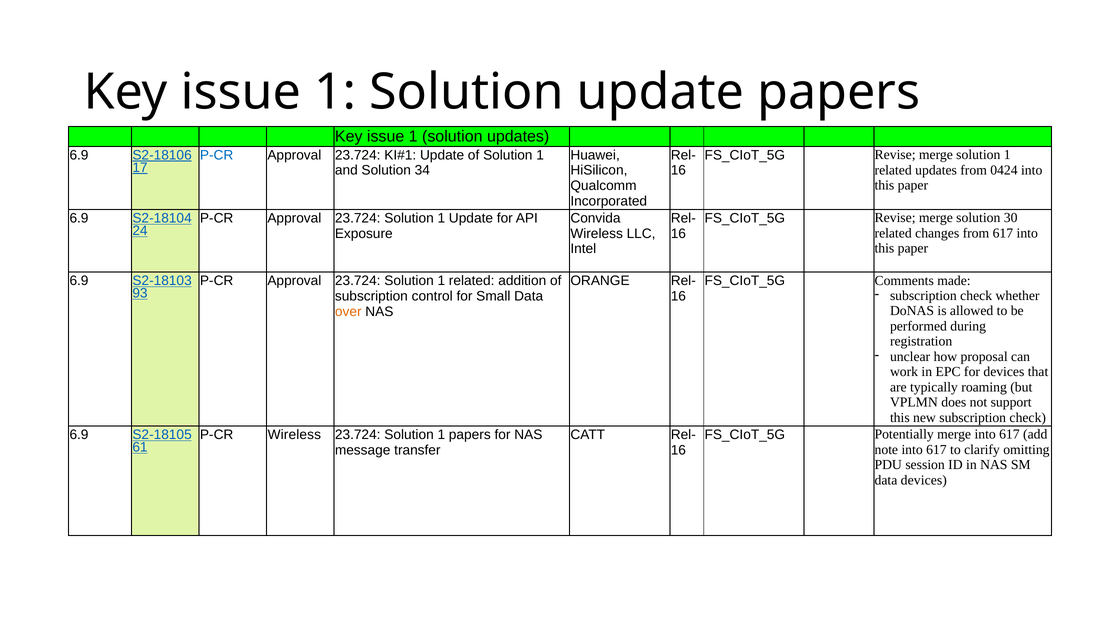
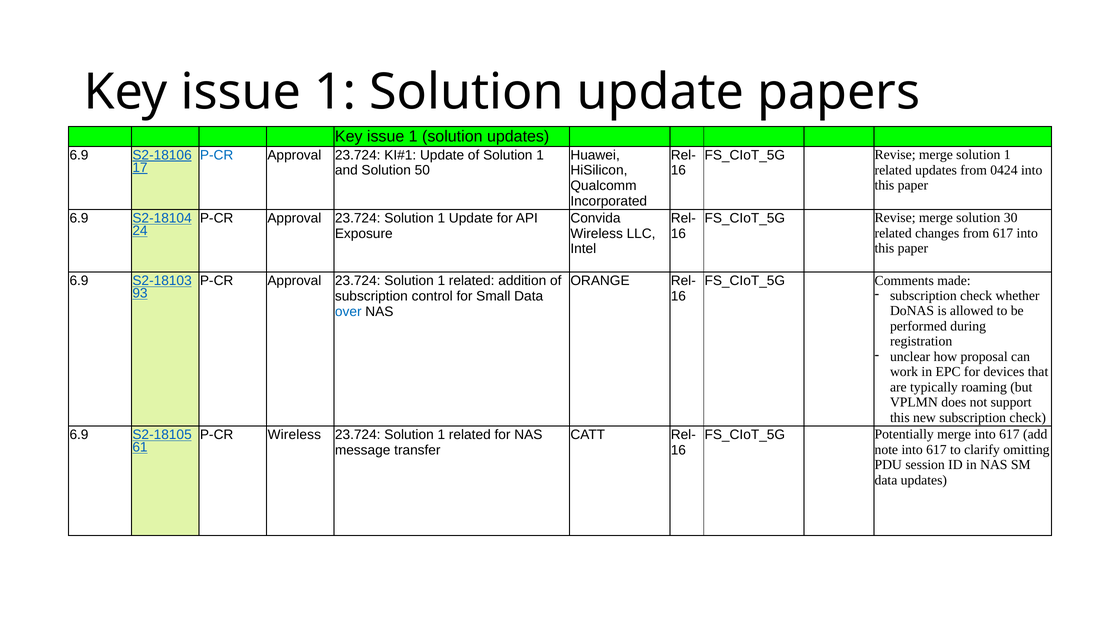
34: 34 -> 50
over colour: orange -> blue
papers at (470, 434): papers -> related
data devices: devices -> updates
